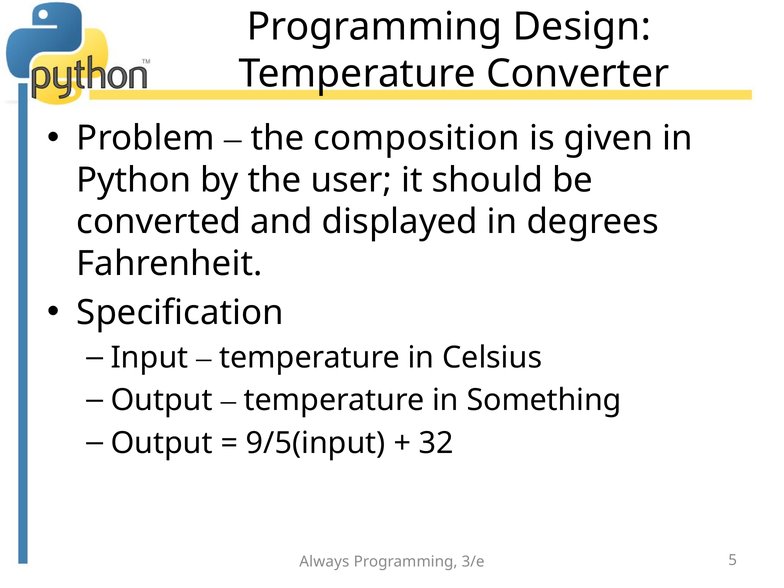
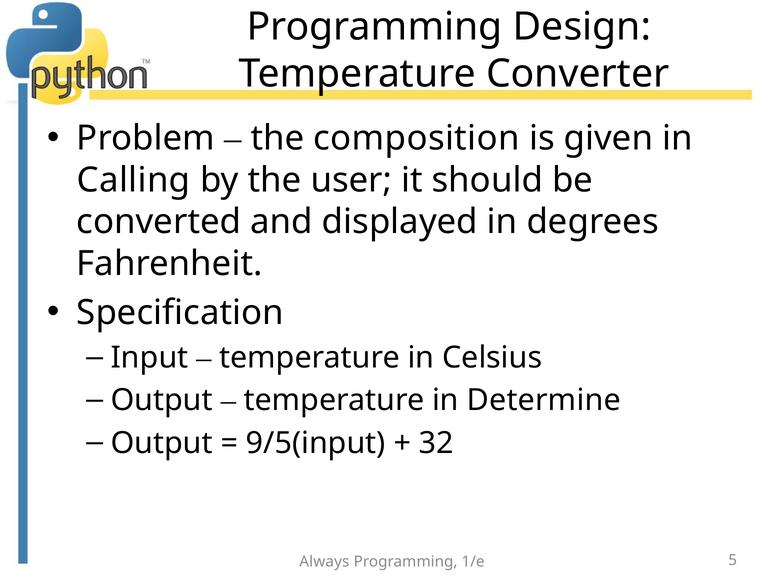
Python: Python -> Calling
Something: Something -> Determine
3/e: 3/e -> 1/e
